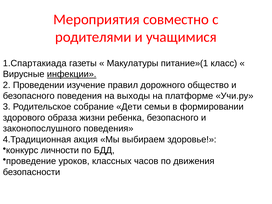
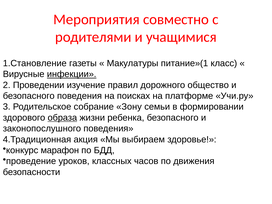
1.Спартакиада: 1.Спартакиада -> 1.Становление
выходы: выходы -> поисках
Дети: Дети -> Зону
образа underline: none -> present
личности: личности -> марафон
